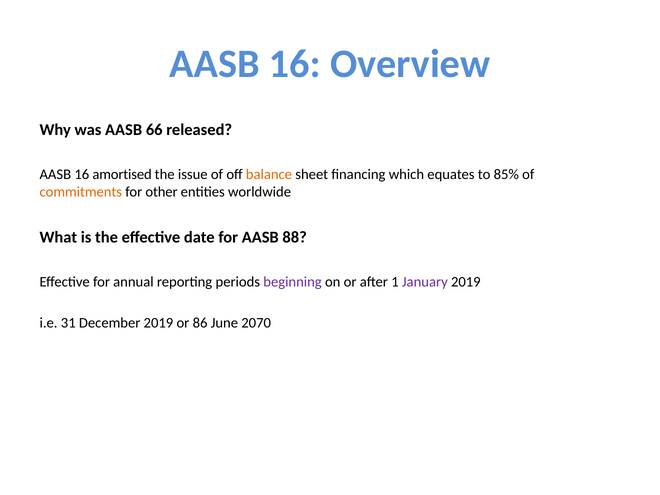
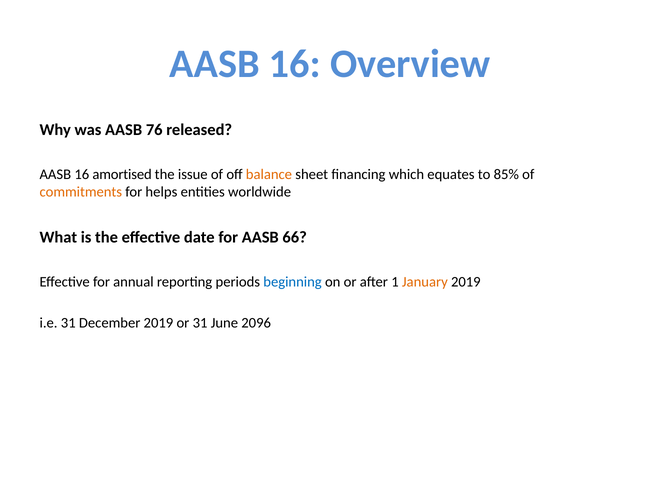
66: 66 -> 76
other: other -> helps
88: 88 -> 66
beginning colour: purple -> blue
January colour: purple -> orange
or 86: 86 -> 31
2070: 2070 -> 2096
